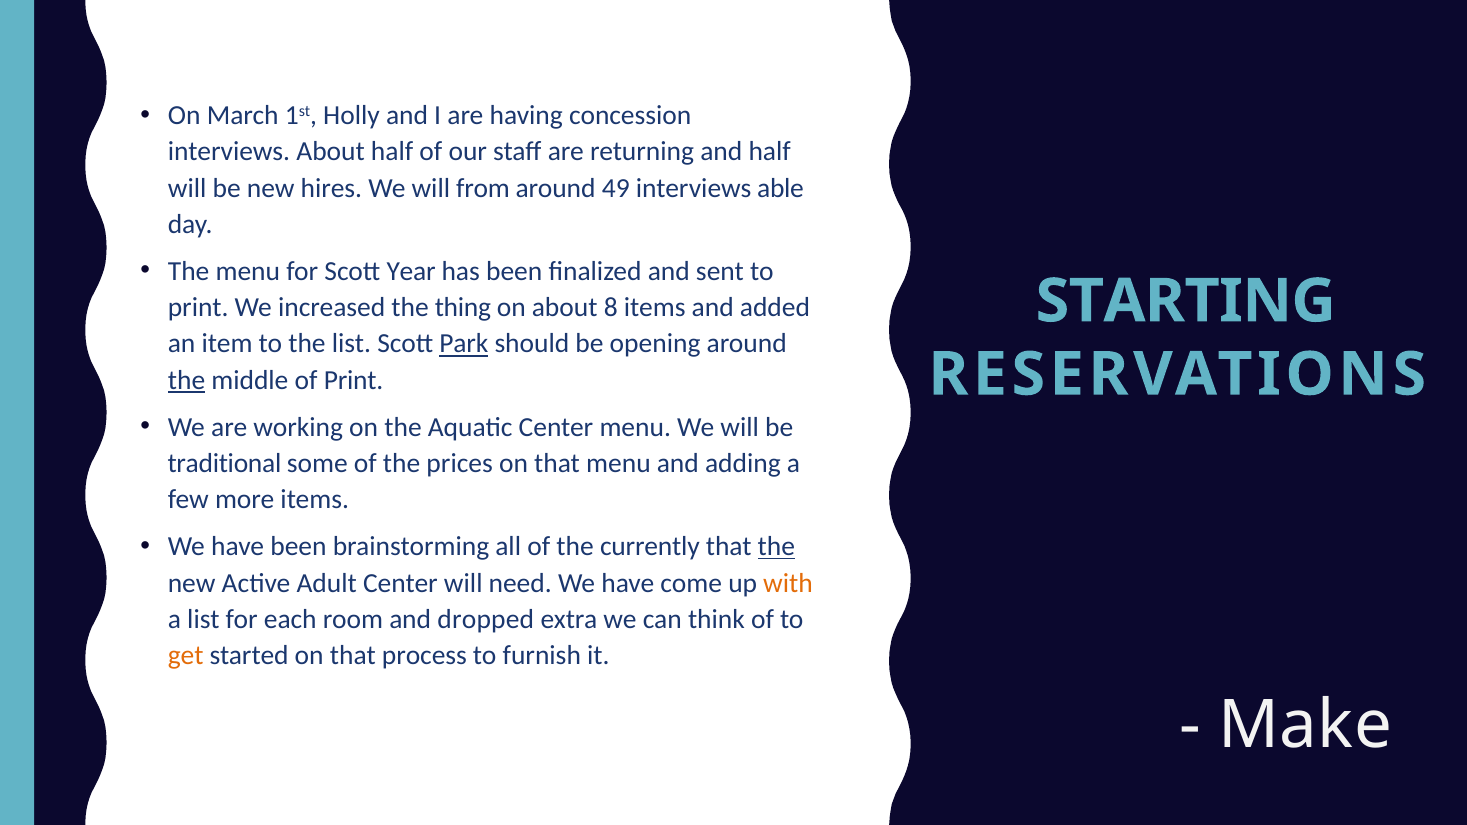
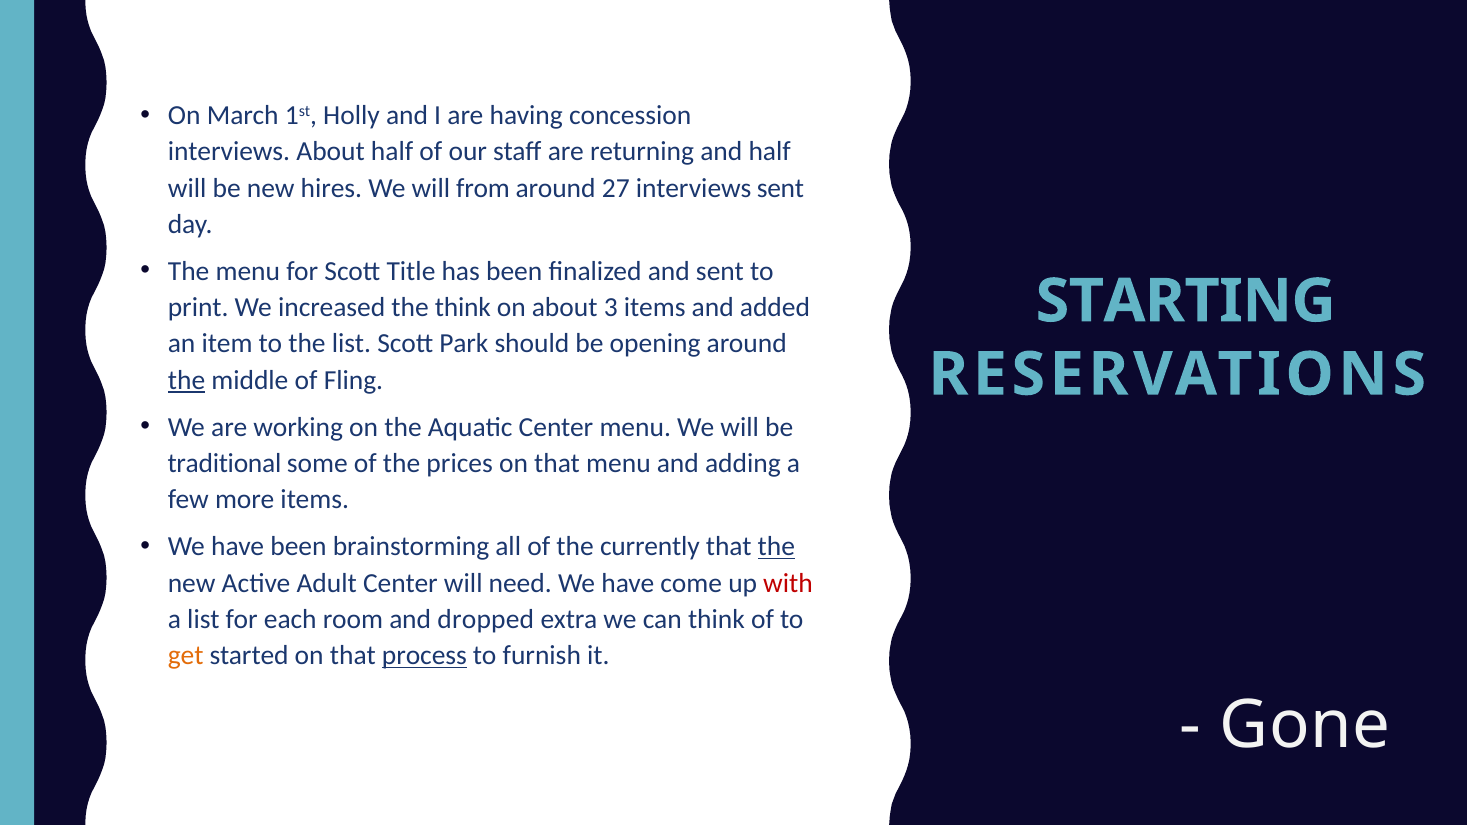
49: 49 -> 27
interviews able: able -> sent
Year: Year -> Title
the thing: thing -> think
8: 8 -> 3
Park underline: present -> none
of Print: Print -> Fling
with colour: orange -> red
process underline: none -> present
Make: Make -> Gone
